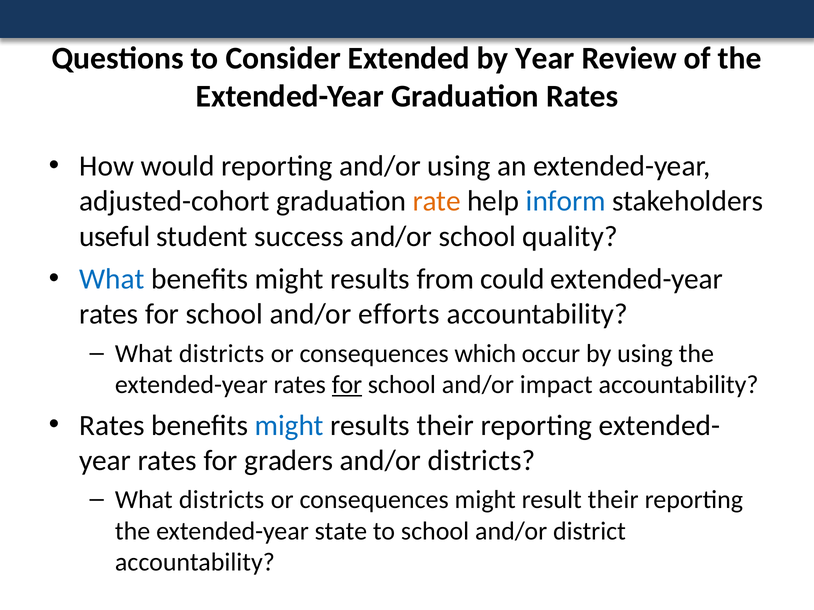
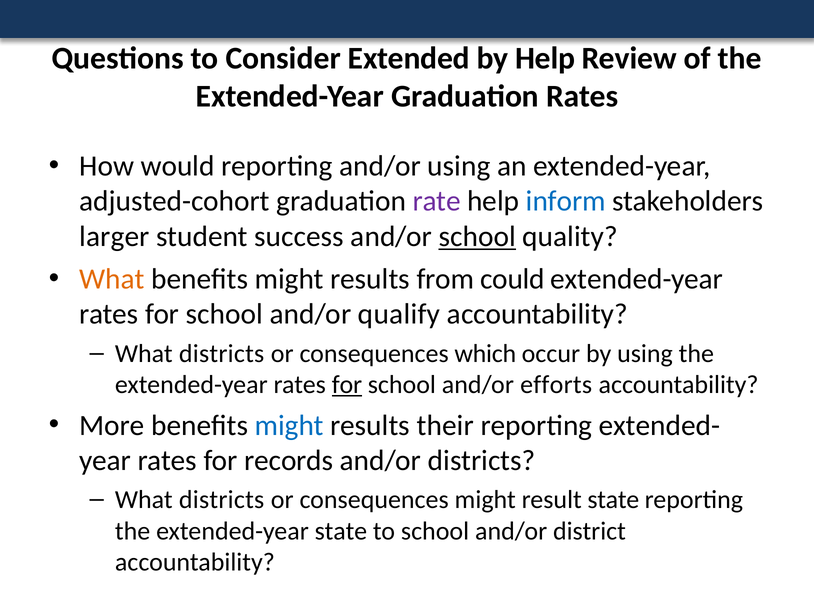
by Year: Year -> Help
rate colour: orange -> purple
useful: useful -> larger
school at (477, 237) underline: none -> present
What at (112, 279) colour: blue -> orange
efforts: efforts -> qualify
impact: impact -> efforts
Rates at (112, 426): Rates -> More
graders: graders -> records
result their: their -> state
